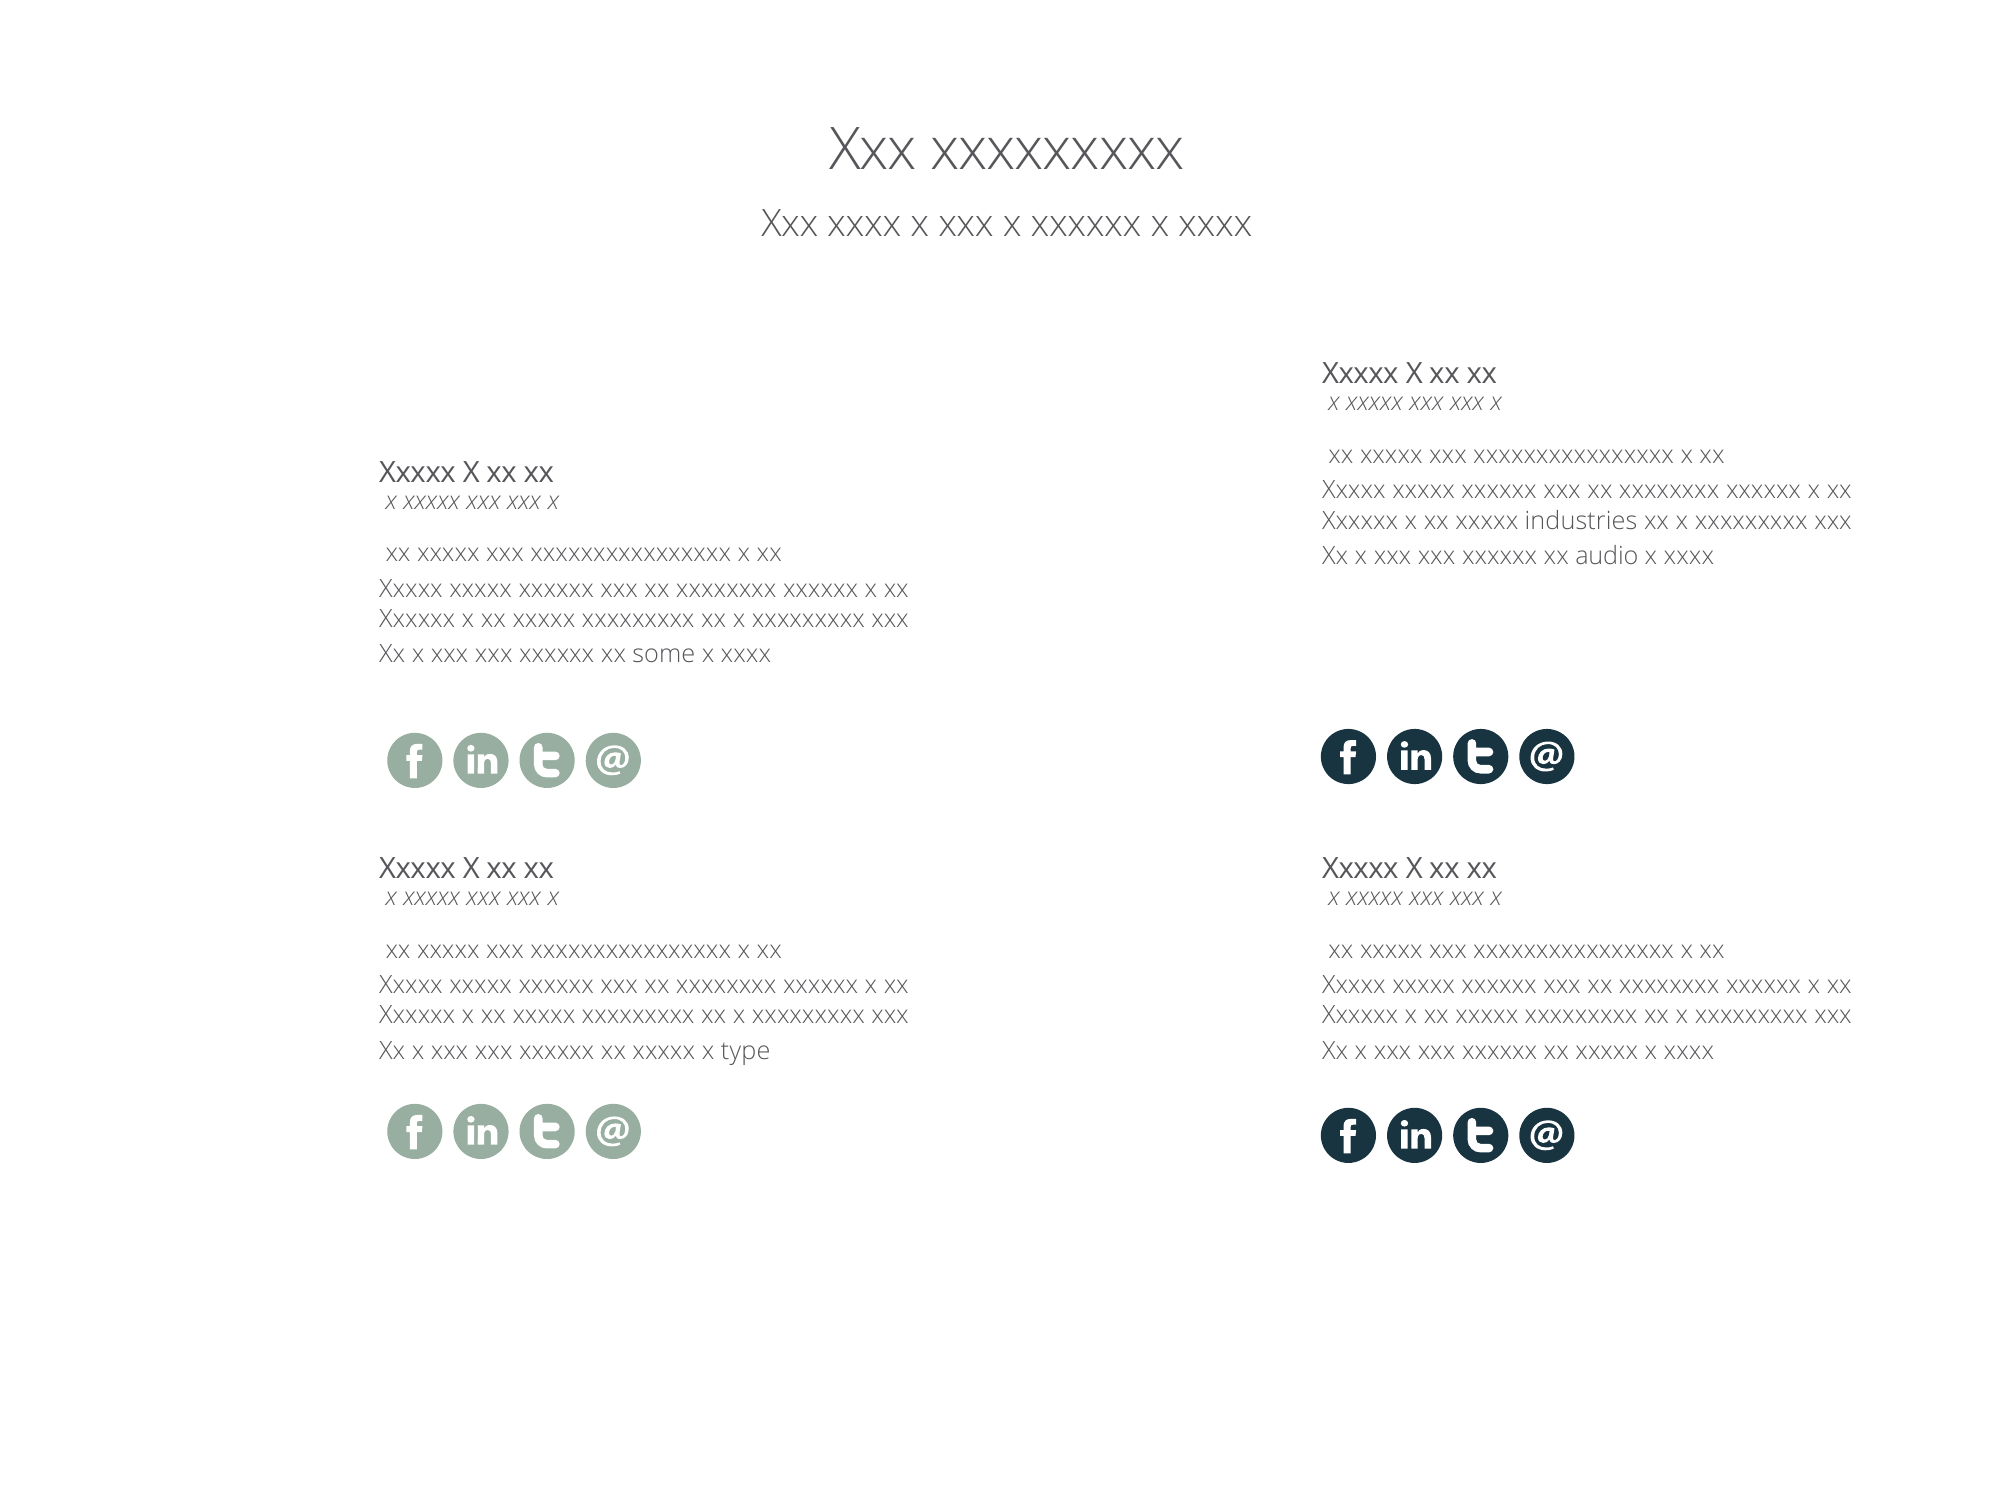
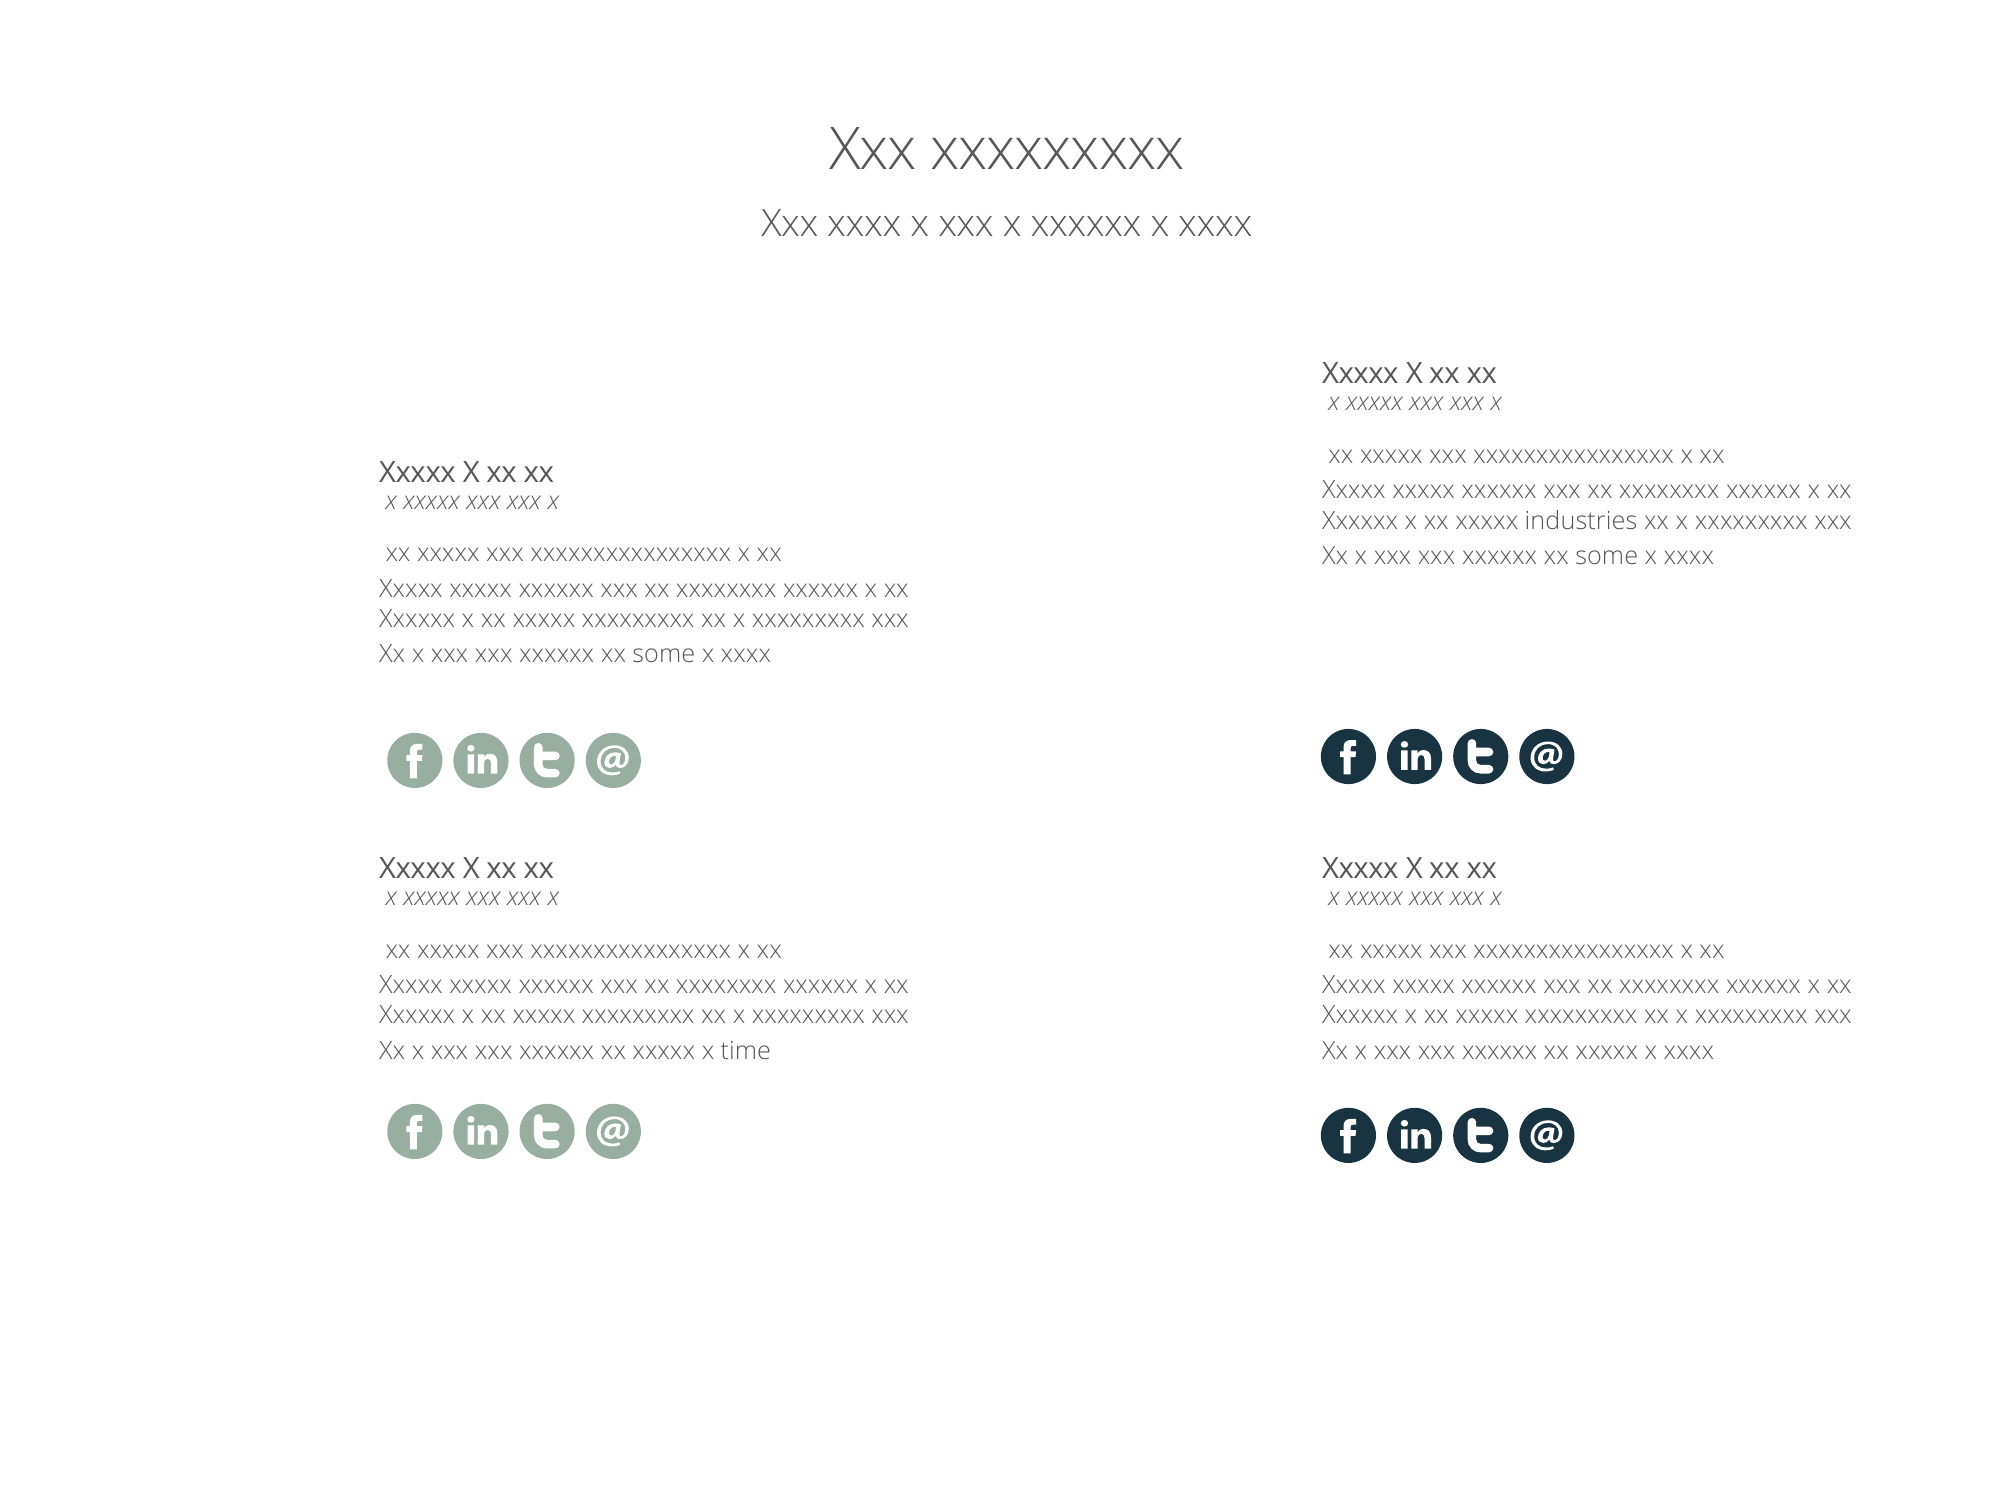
audio at (1607, 556): audio -> some
type: type -> time
